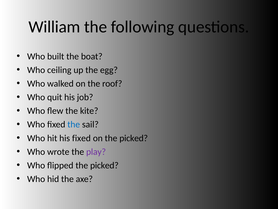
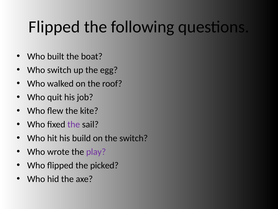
William at (54, 27): William -> Flipped
Who ceiling: ceiling -> switch
the at (74, 124) colour: blue -> purple
his fixed: fixed -> build
on the picked: picked -> switch
